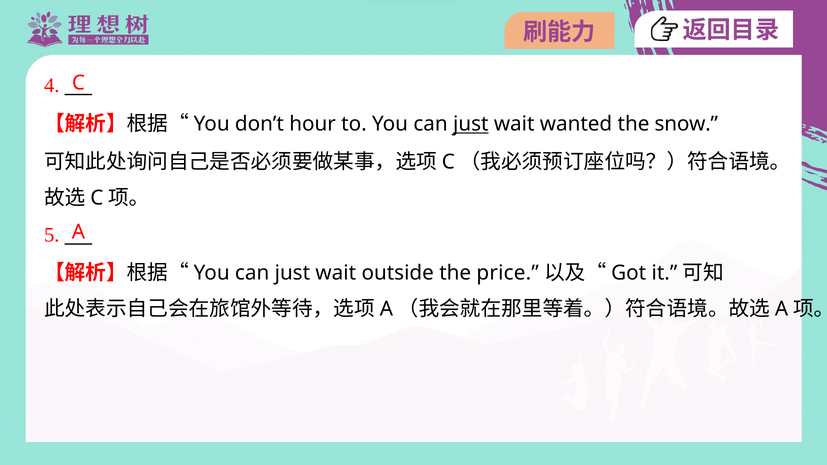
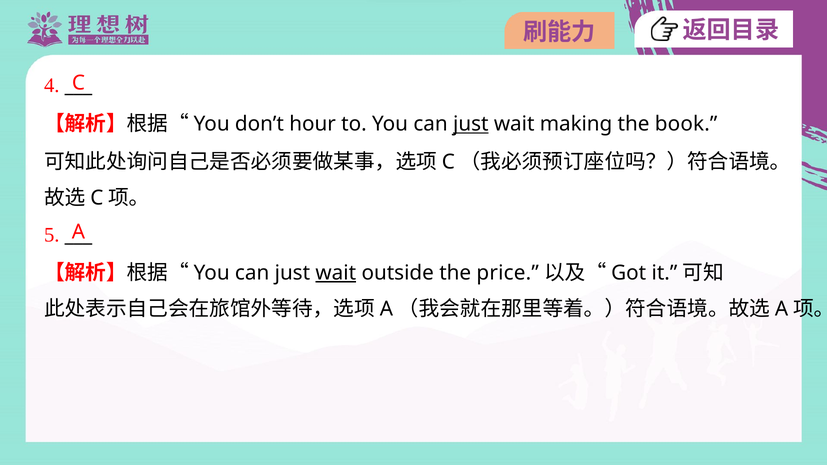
wanted: wanted -> making
snow: snow -> book
wait at (336, 273) underline: none -> present
